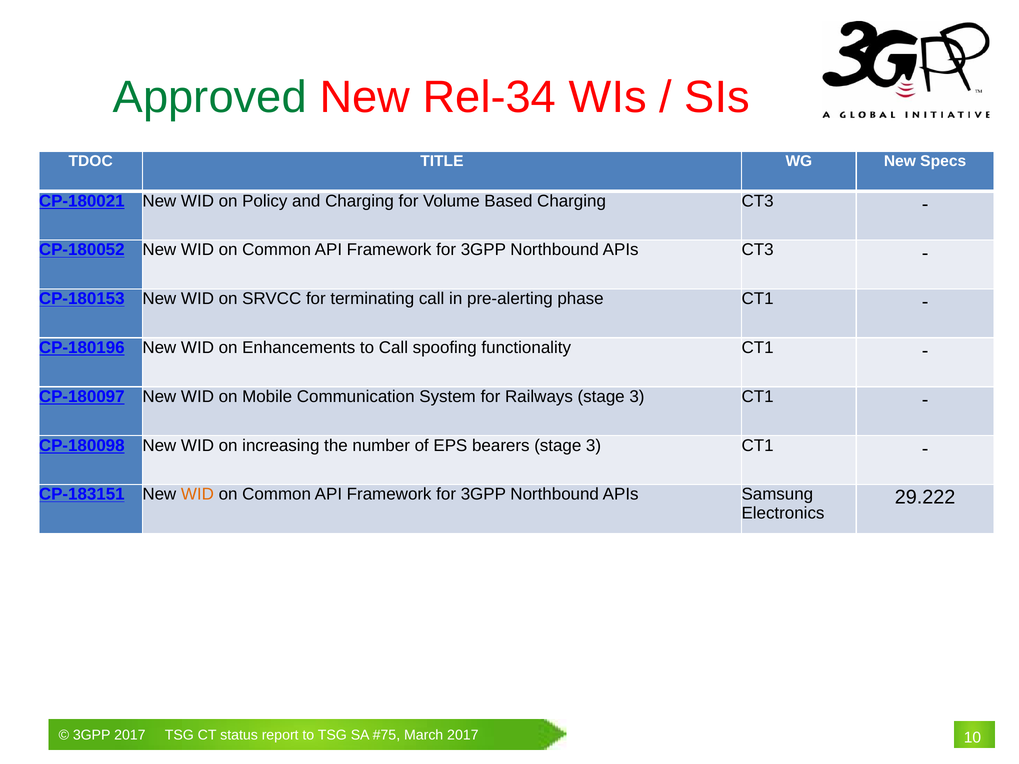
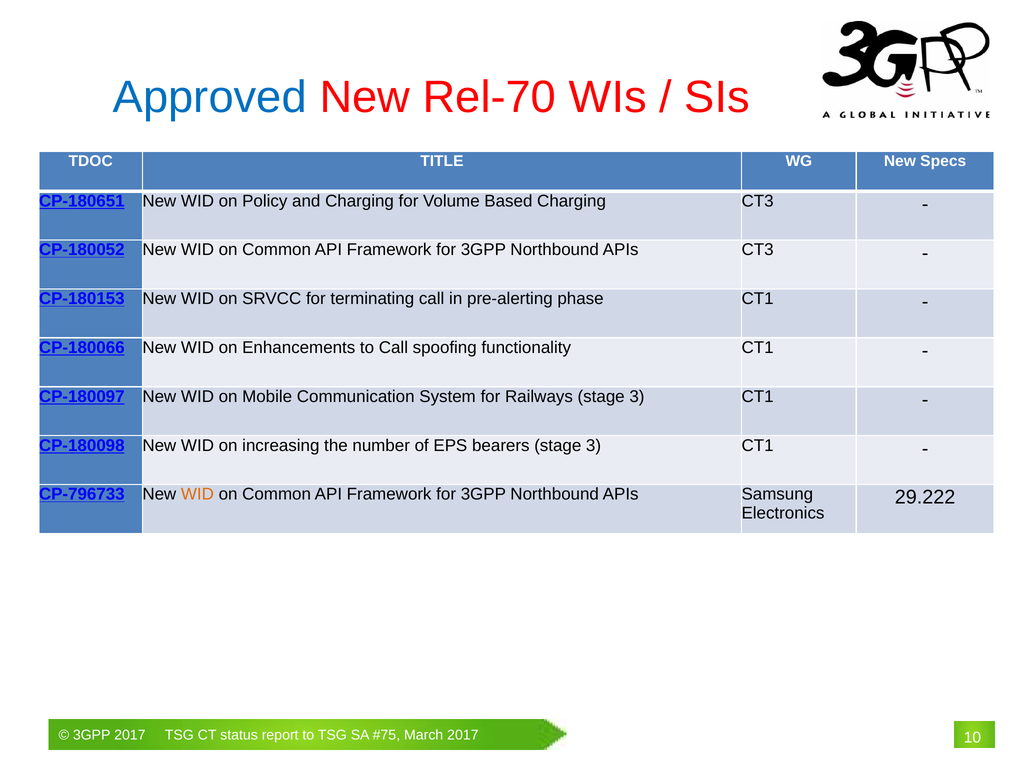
Approved colour: green -> blue
Rel-34: Rel-34 -> Rel-70
CP-180021: CP-180021 -> CP-180651
CP-180196: CP-180196 -> CP-180066
CP-183151: CP-183151 -> CP-796733
